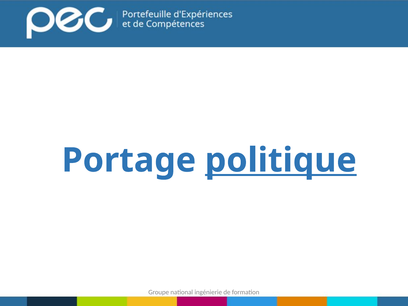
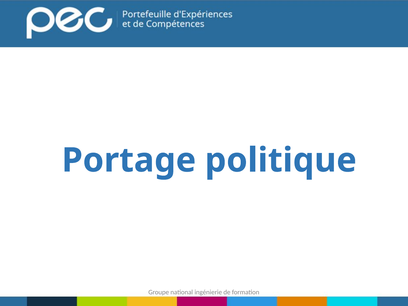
politique underline: present -> none
